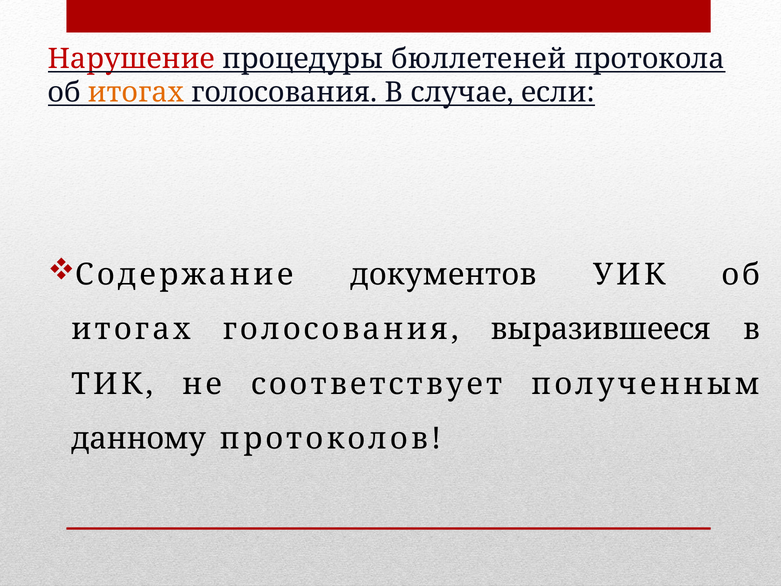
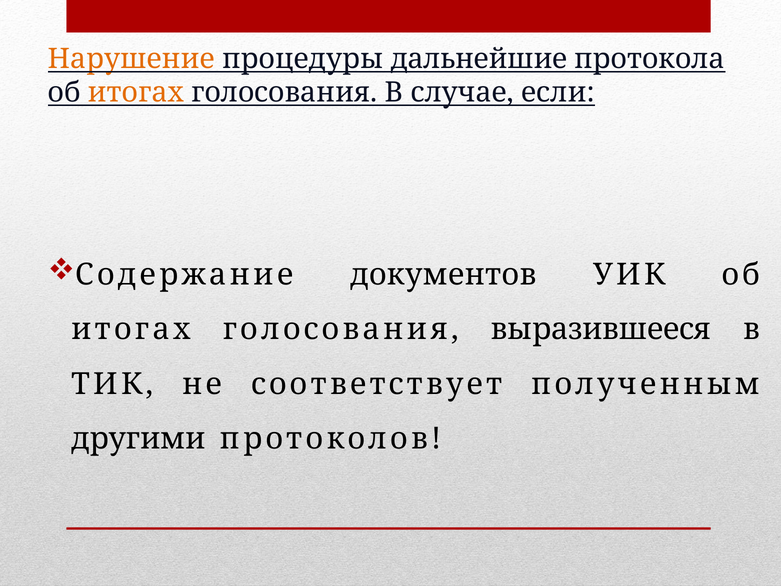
Нарушение colour: red -> orange
бюллетеней: бюллетеней -> дальнейшие
данному: данному -> другими
